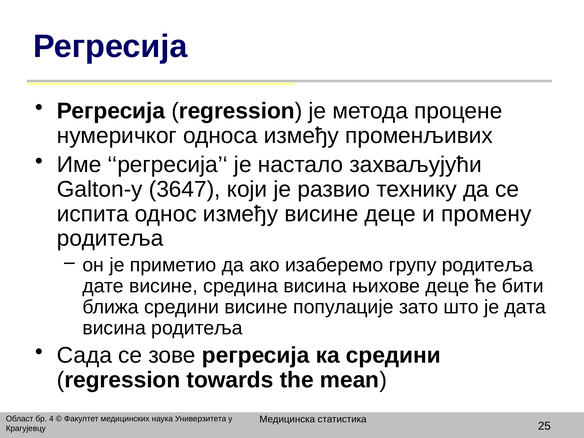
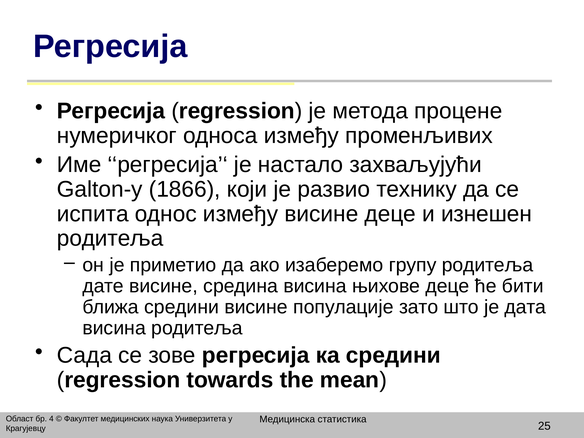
3647: 3647 -> 1866
промену: промену -> изнешен
